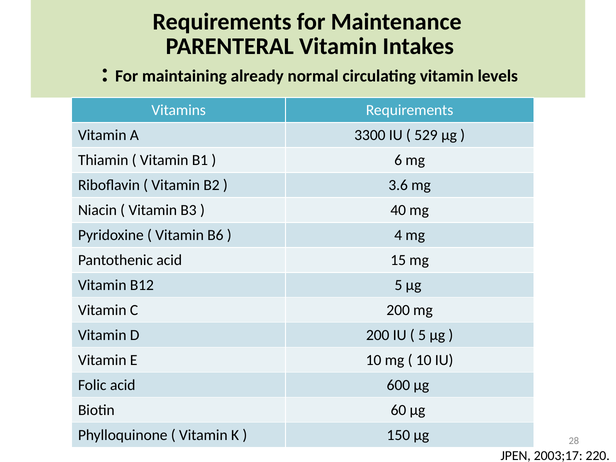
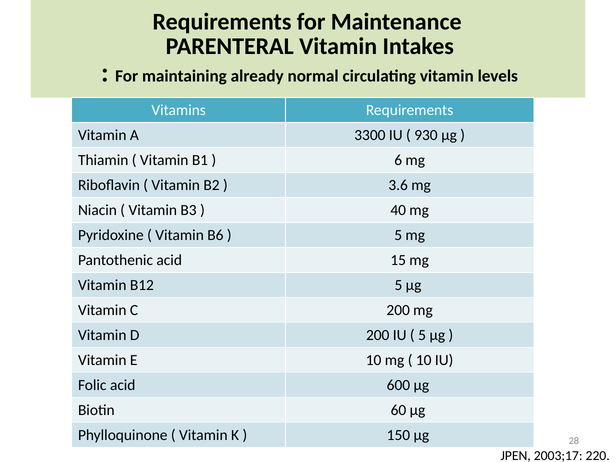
529: 529 -> 930
4 at (398, 235): 4 -> 5
